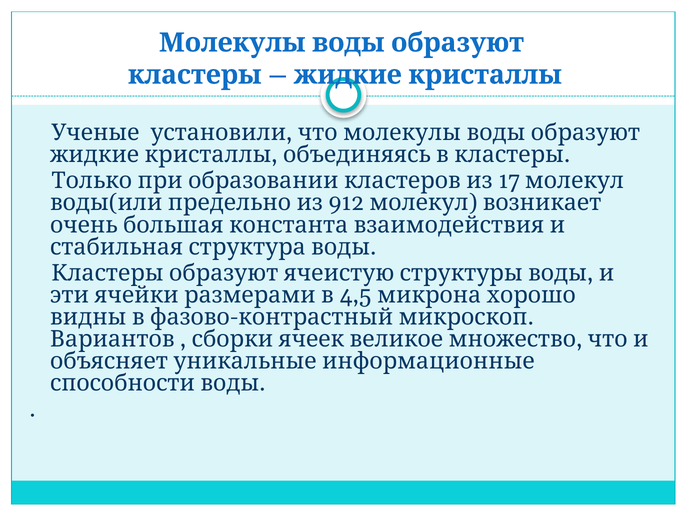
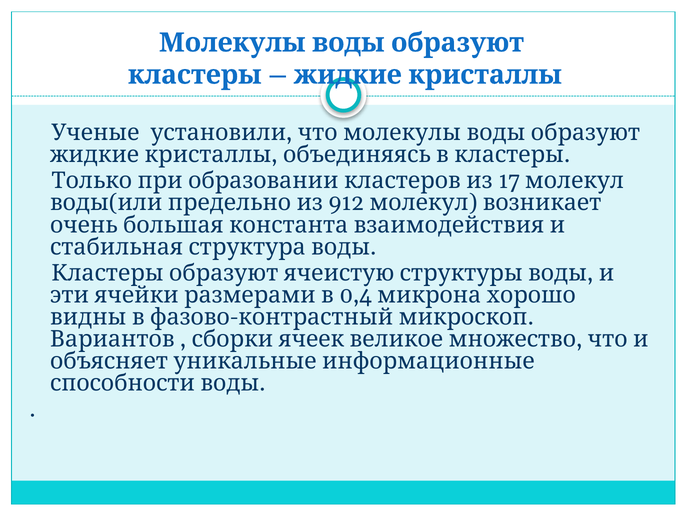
4,5: 4,5 -> 0,4
